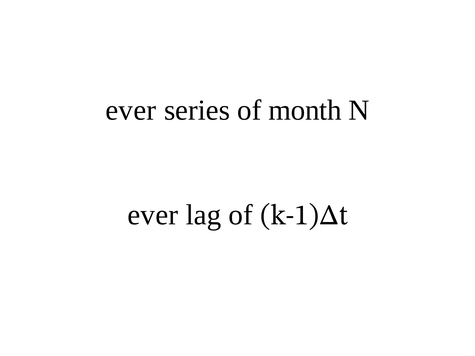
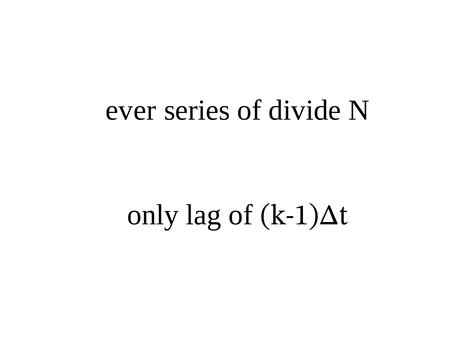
month: month -> divide
ever at (153, 215): ever -> only
